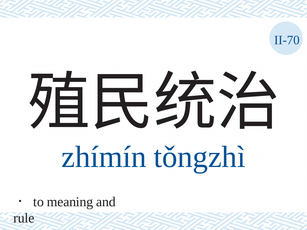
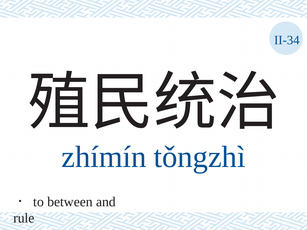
II-70: II-70 -> II-34
meaning: meaning -> between
